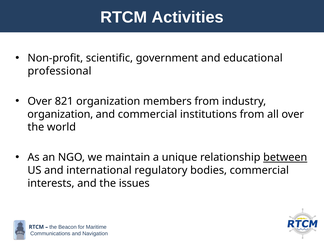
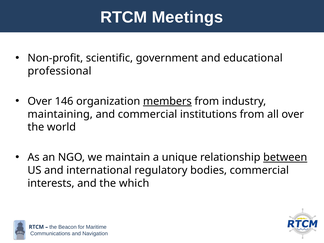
Activities: Activities -> Meetings
821: 821 -> 146
members underline: none -> present
organization at (60, 114): organization -> maintaining
issues: issues -> which
